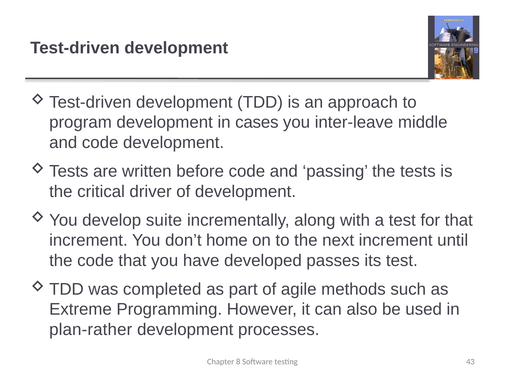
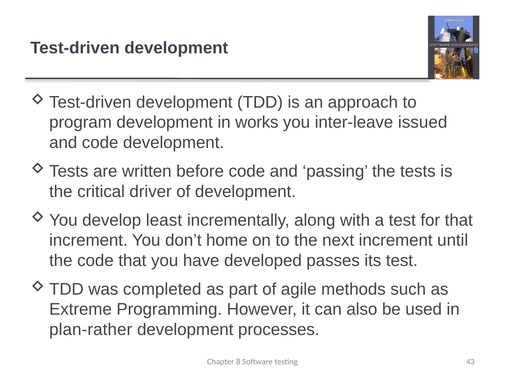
cases: cases -> works
middle: middle -> issued
suite: suite -> least
